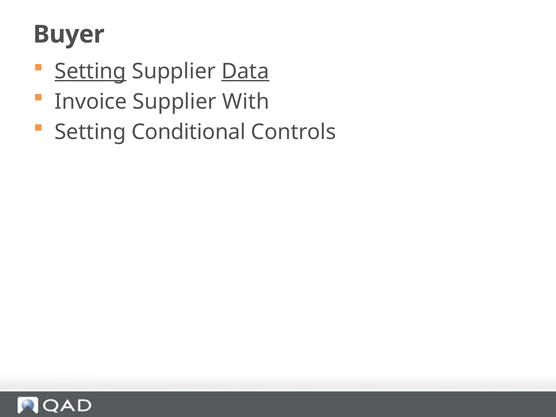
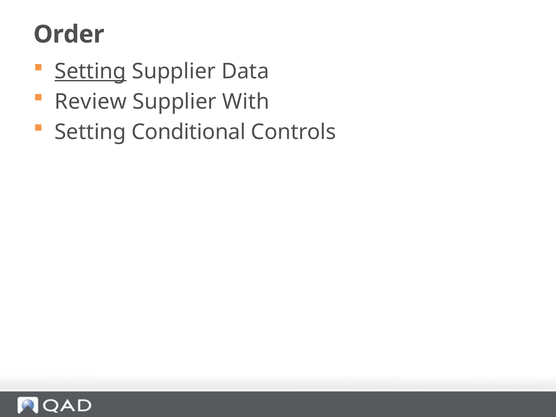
Buyer: Buyer -> Order
Data underline: present -> none
Invoice: Invoice -> Review
